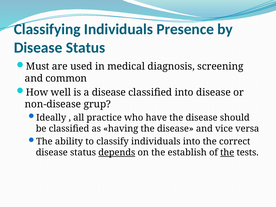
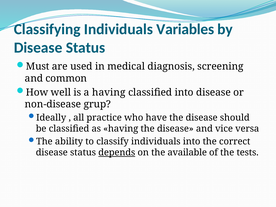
Presence: Presence -> Variables
a disease: disease -> having
establish: establish -> available
the at (227, 153) underline: present -> none
